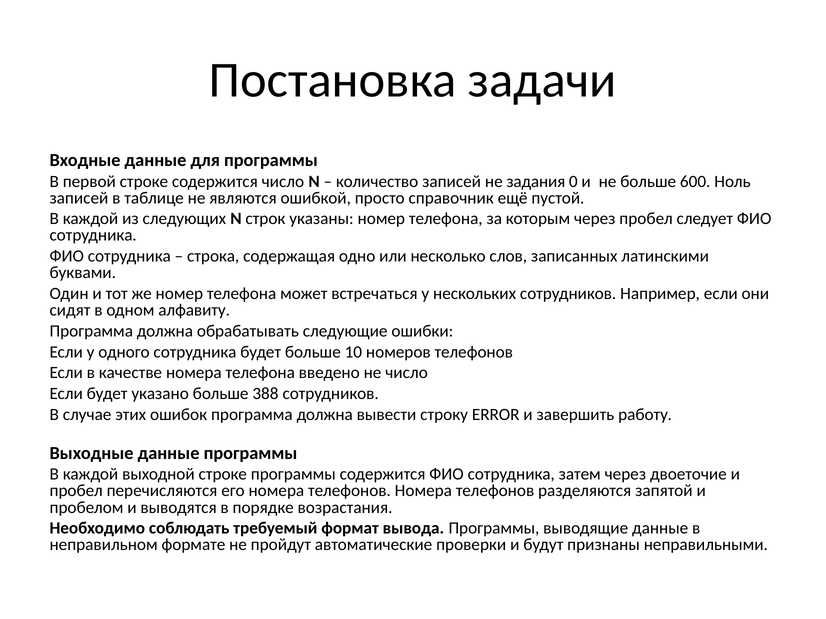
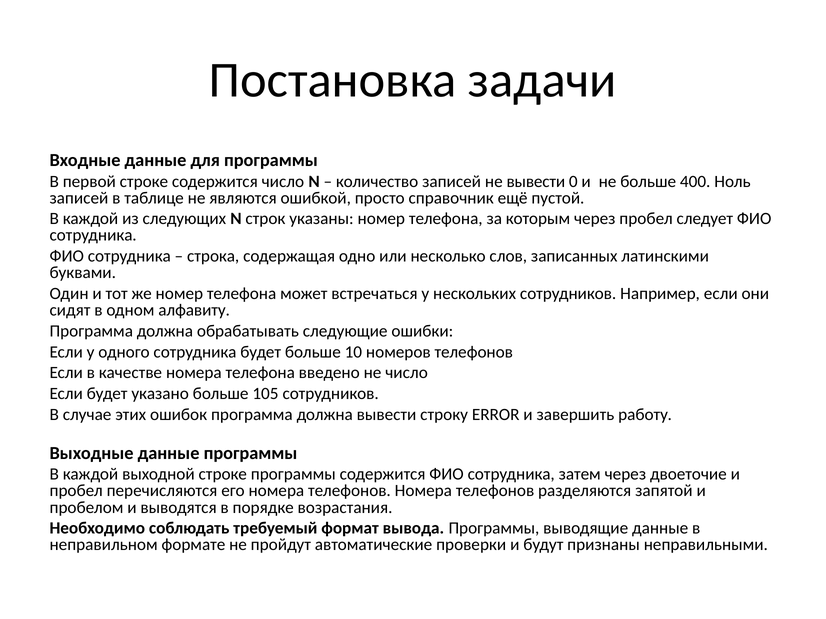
не задания: задания -> вывести
600: 600 -> 400
388: 388 -> 105
